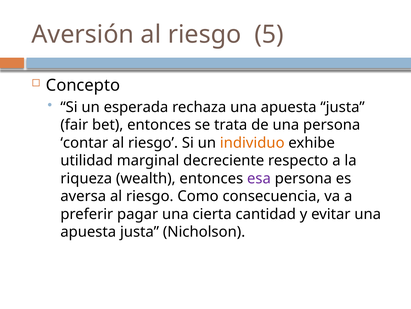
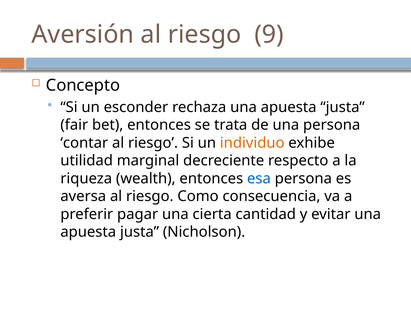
5: 5 -> 9
esperada: esperada -> esconder
esa colour: purple -> blue
